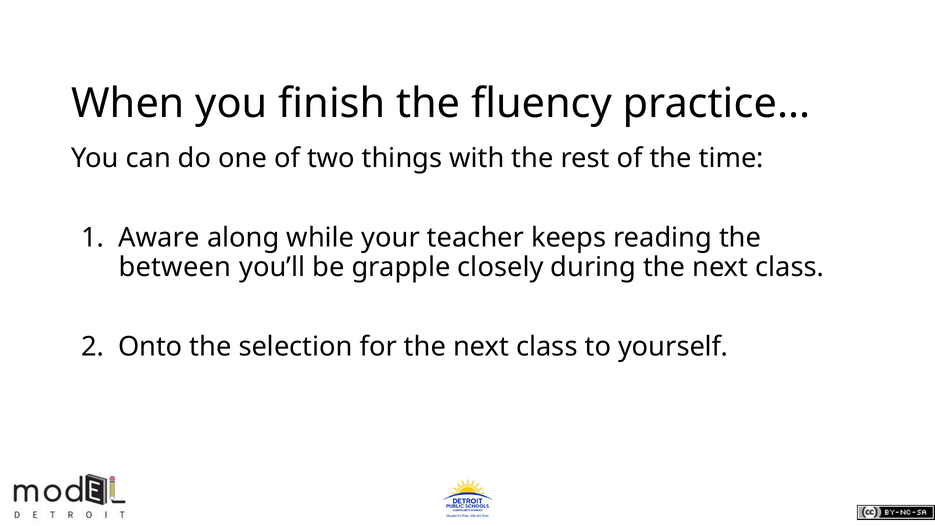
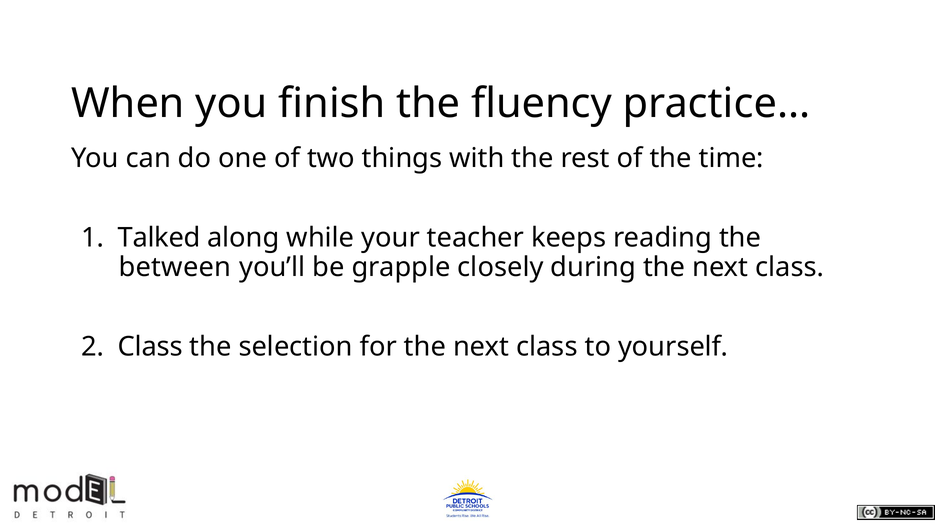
Aware: Aware -> Talked
Onto at (150, 347): Onto -> Class
